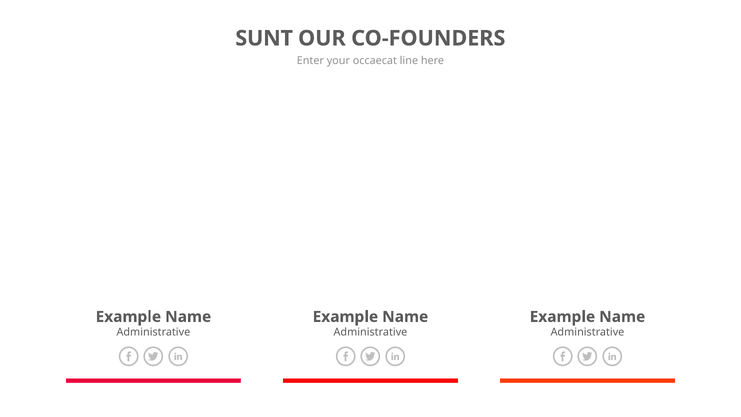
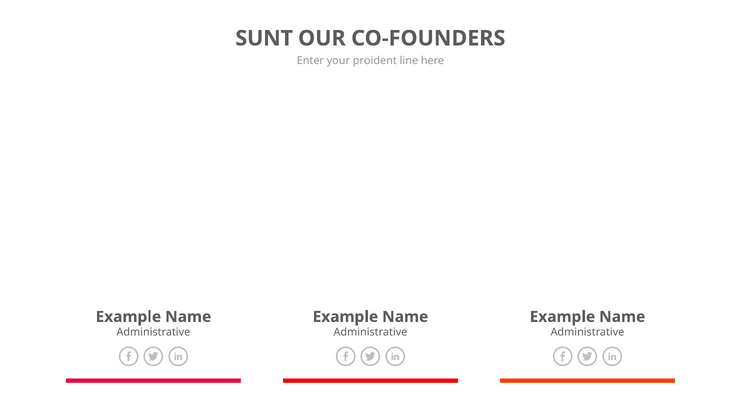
occaecat: occaecat -> proident
